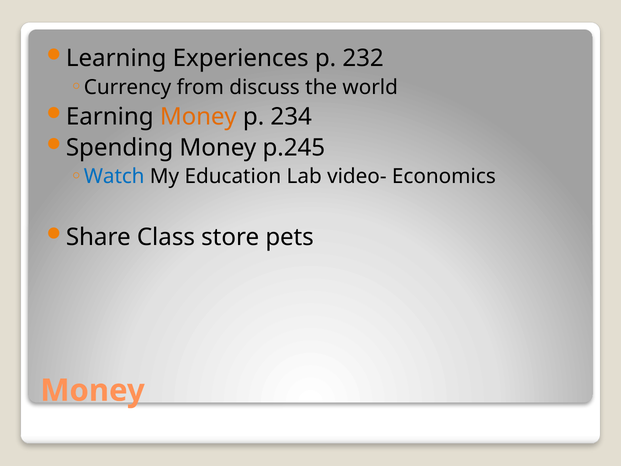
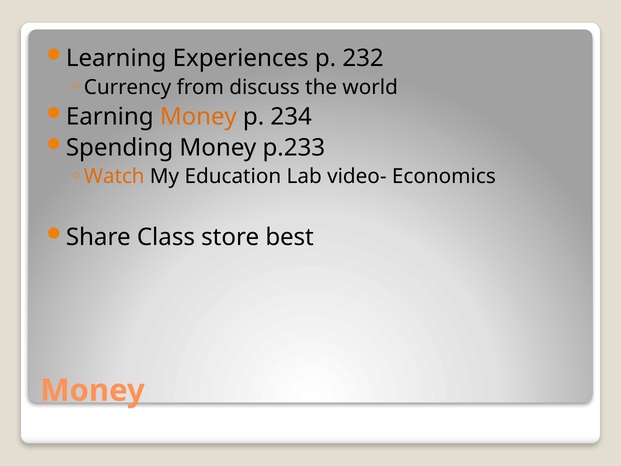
p.245: p.245 -> p.233
Watch colour: blue -> orange
pets: pets -> best
